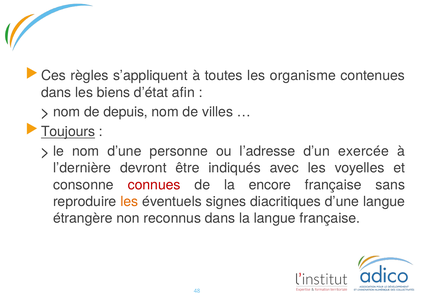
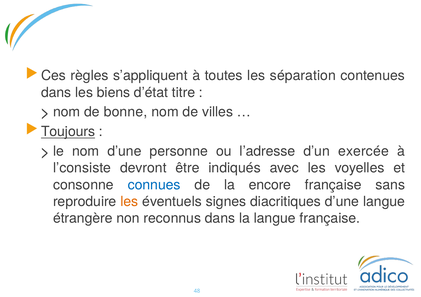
organisme: organisme -> séparation
afin: afin -> titre
depuis: depuis -> bonne
l’dernière: l’dernière -> l’consiste
connues colour: red -> blue
